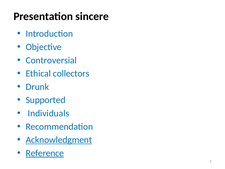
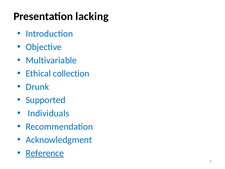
sincere: sincere -> lacking
Controversial: Controversial -> Multivariable
collectors: collectors -> collection
Acknowledgment underline: present -> none
